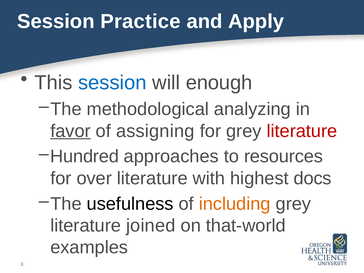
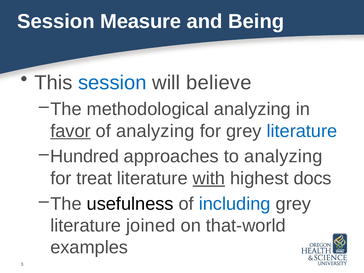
Practice: Practice -> Measure
Apply: Apply -> Being
enough: enough -> believe
of assigning: assigning -> analyzing
literature at (302, 131) colour: red -> blue
to resources: resources -> analyzing
over: over -> treat
with underline: none -> present
including colour: orange -> blue
